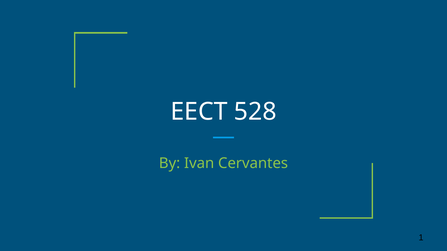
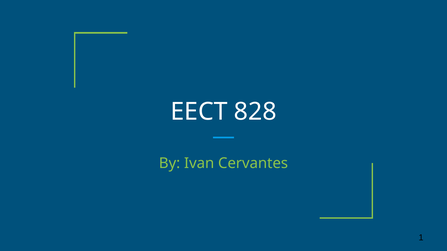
528: 528 -> 828
